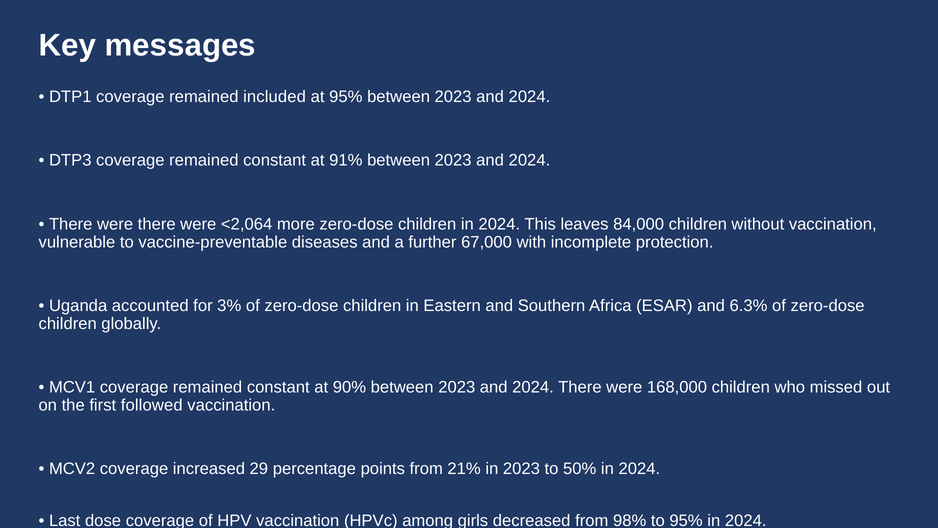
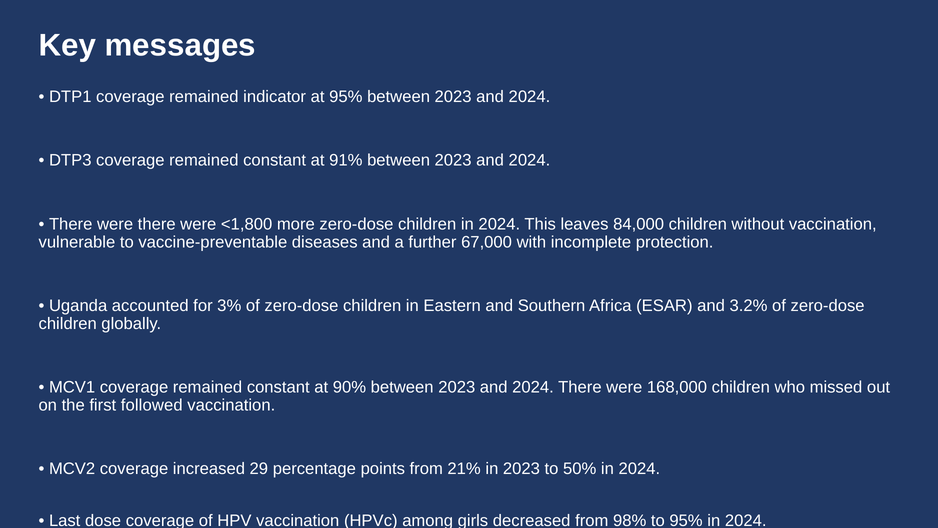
included: included -> indicator
<2,064: <2,064 -> <1,800
6.3%: 6.3% -> 3.2%
